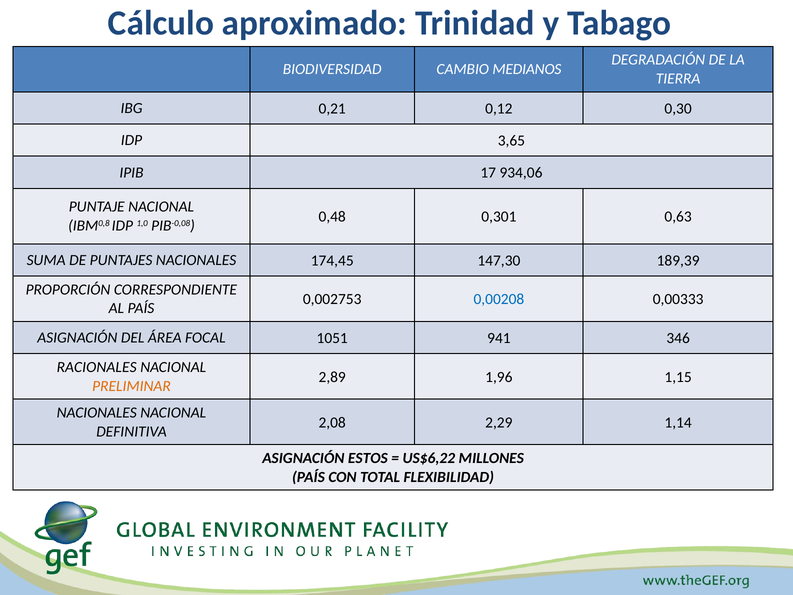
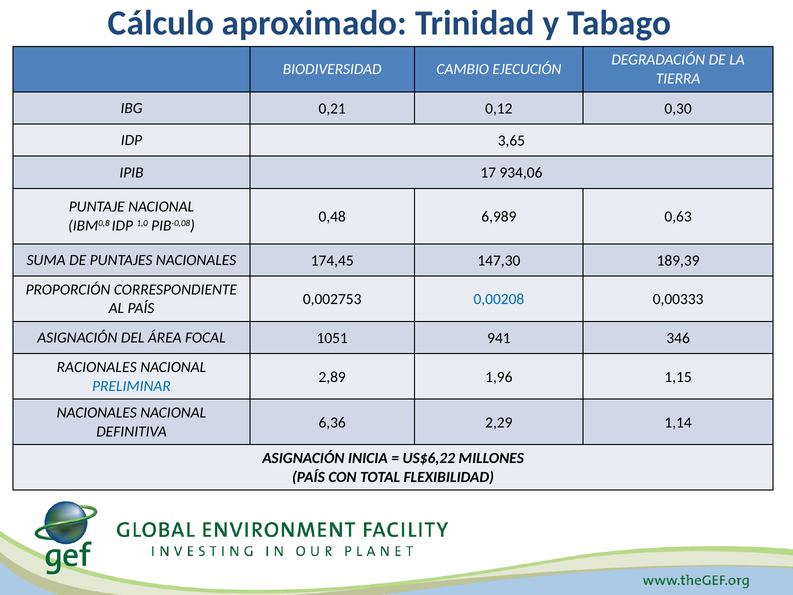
MEDIANOS: MEDIANOS -> EJECUCIÓN
0,301: 0,301 -> 6,989
PRELIMINAR colour: orange -> blue
2,08: 2,08 -> 6,36
ESTOS: ESTOS -> INICIA
